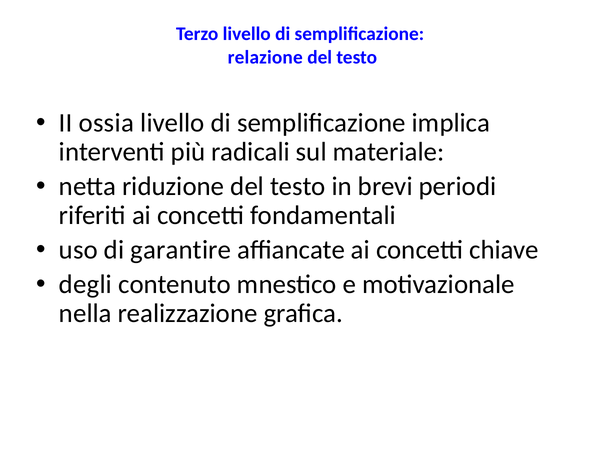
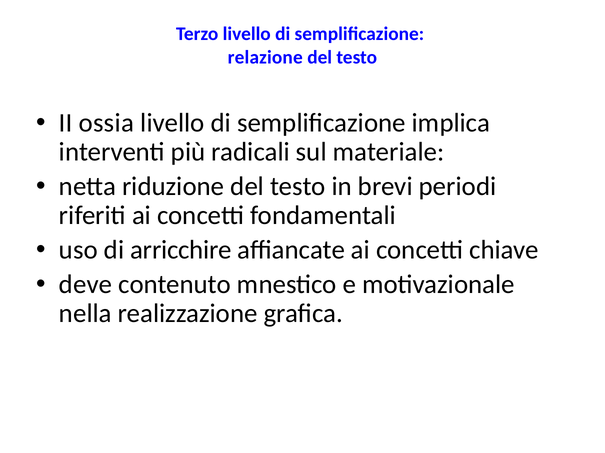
garantire: garantire -> arricchire
degli: degli -> deve
